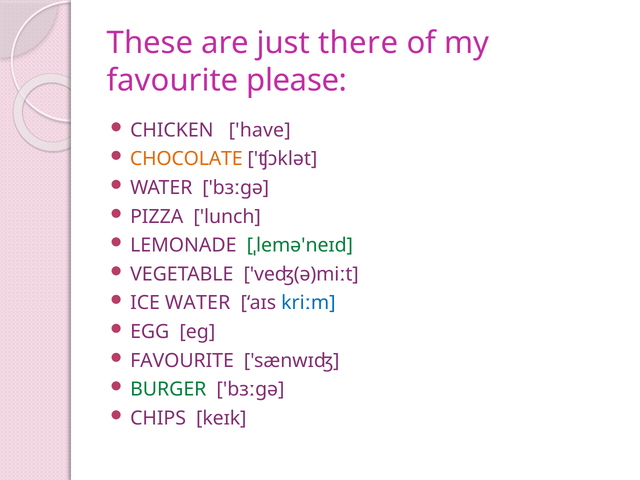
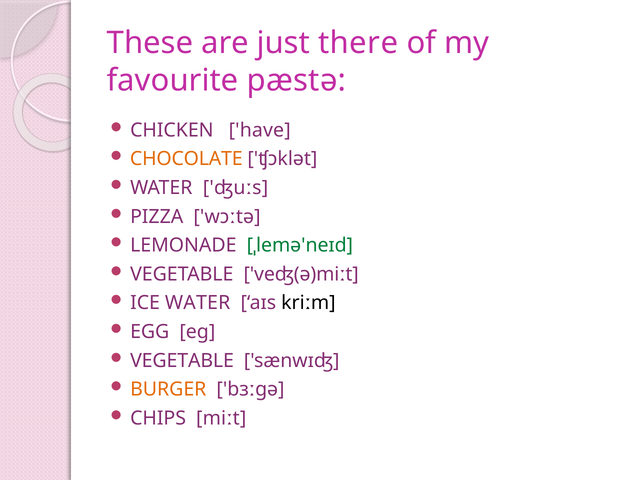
please: please -> pæstə
WATER bɜːgə: bɜːgə -> ʤuːs
lunch: lunch -> wɔːtə
kriːm colour: blue -> black
FAVOURITE at (182, 361): FAVOURITE -> VEGETABLE
BURGER colour: green -> orange
keɪk: keɪk -> miːt
